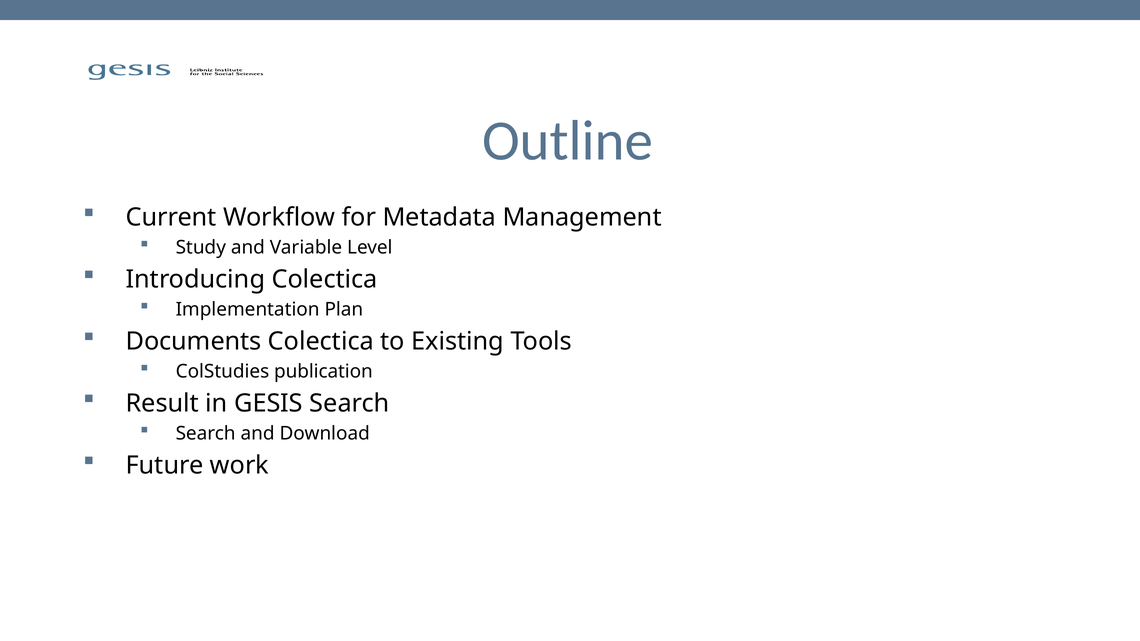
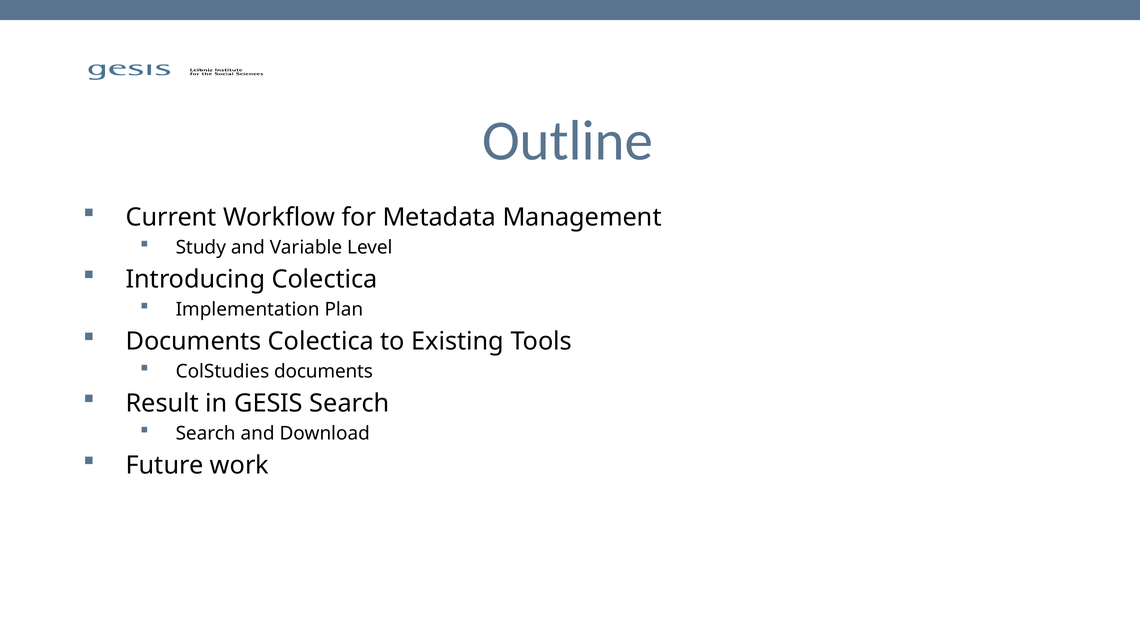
ColStudies publication: publication -> documents
